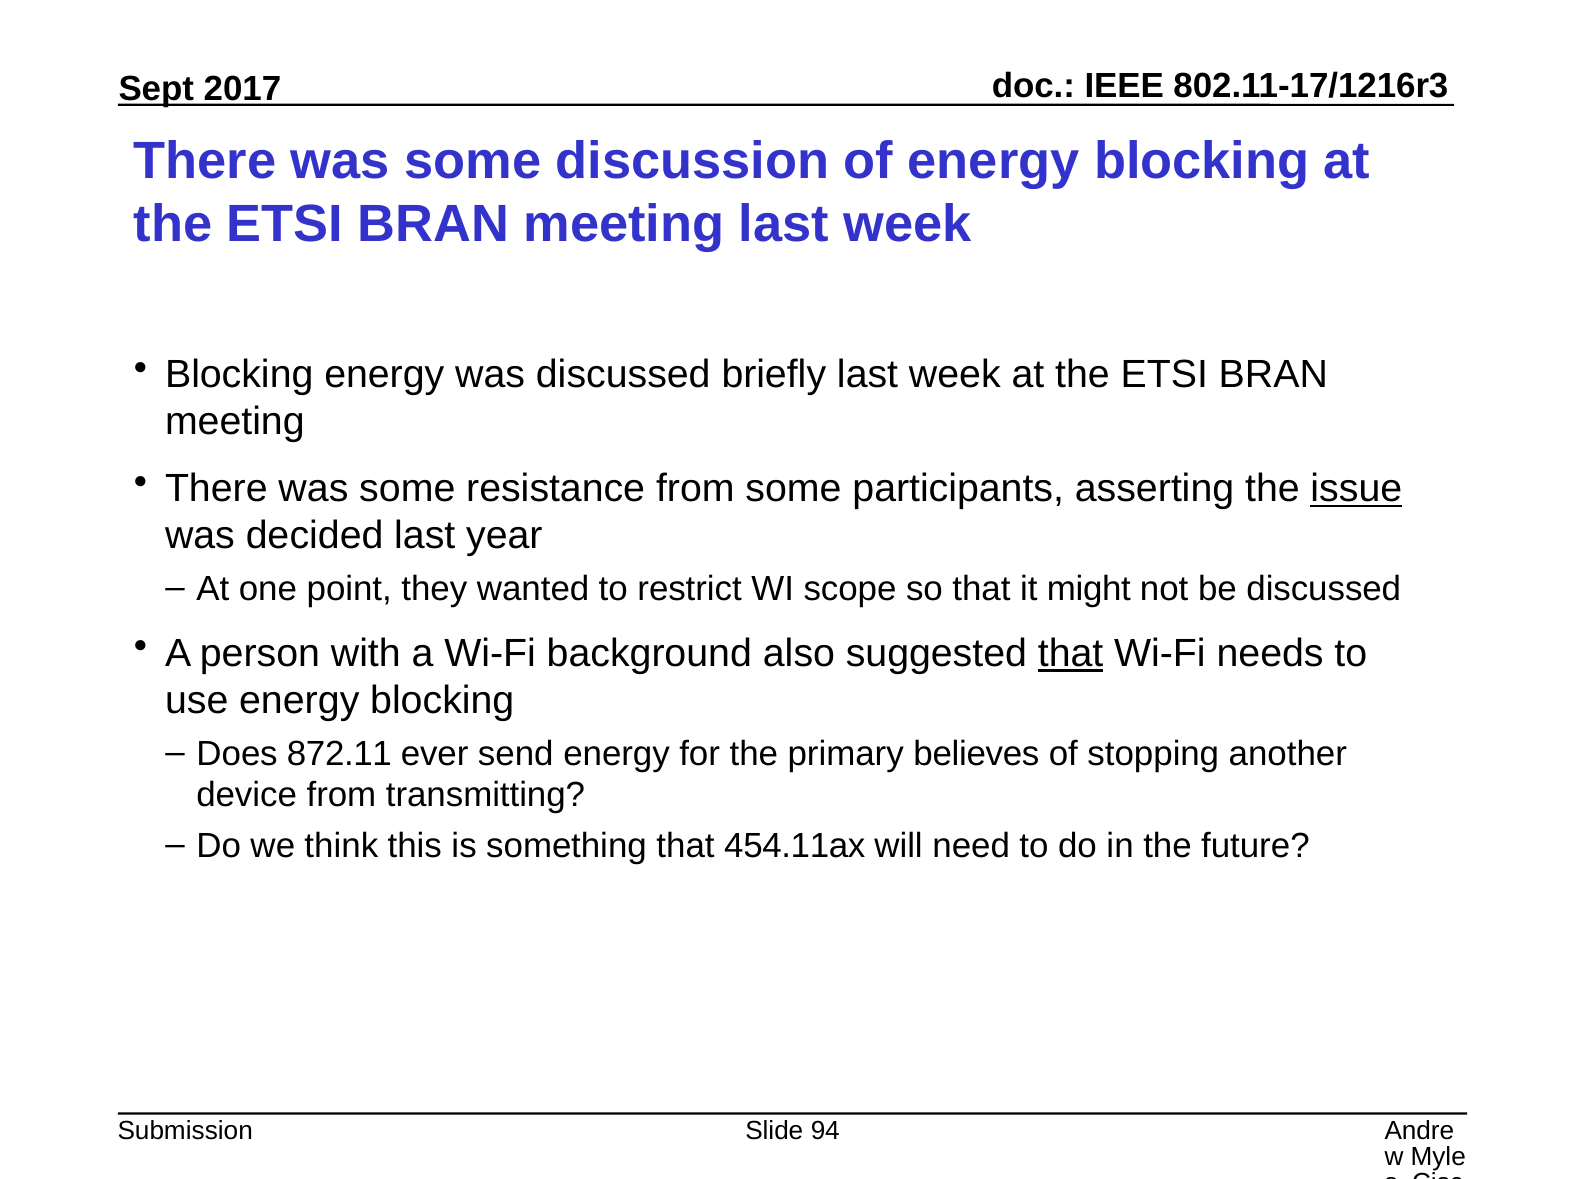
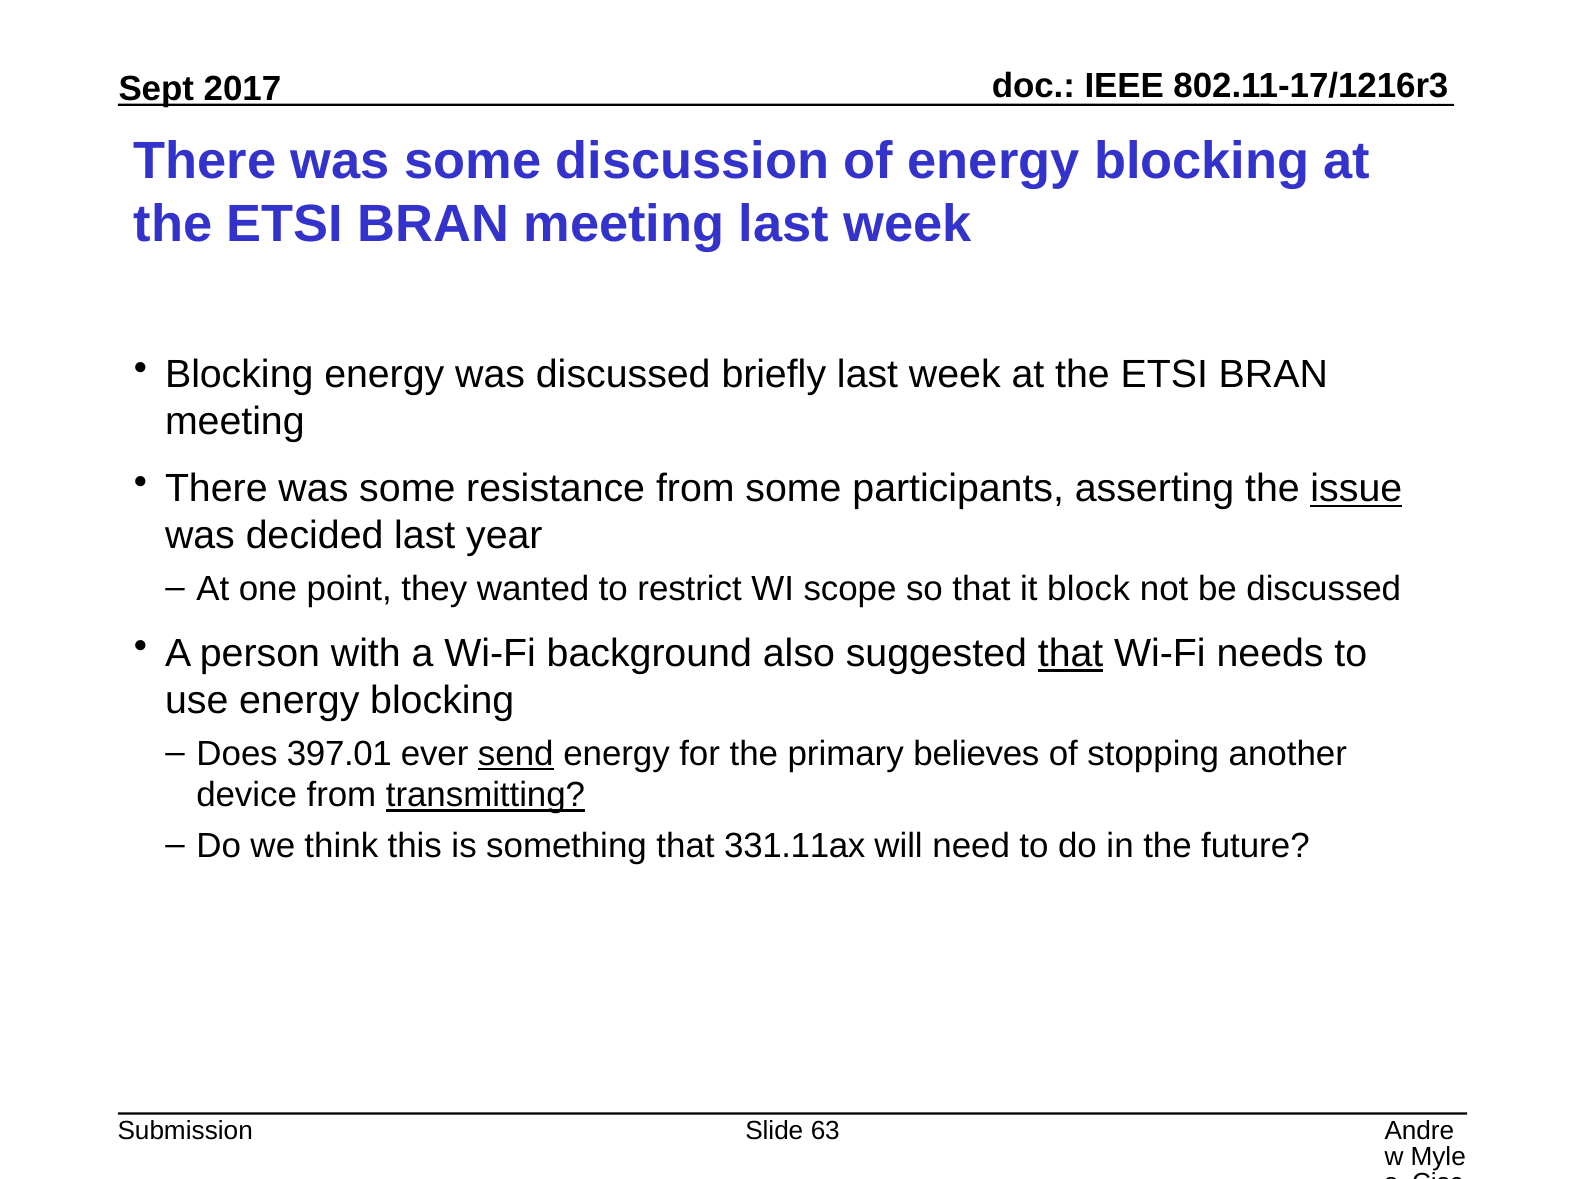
might: might -> block
872.11: 872.11 -> 397.01
send underline: none -> present
transmitting underline: none -> present
454.11ax: 454.11ax -> 331.11ax
94: 94 -> 63
